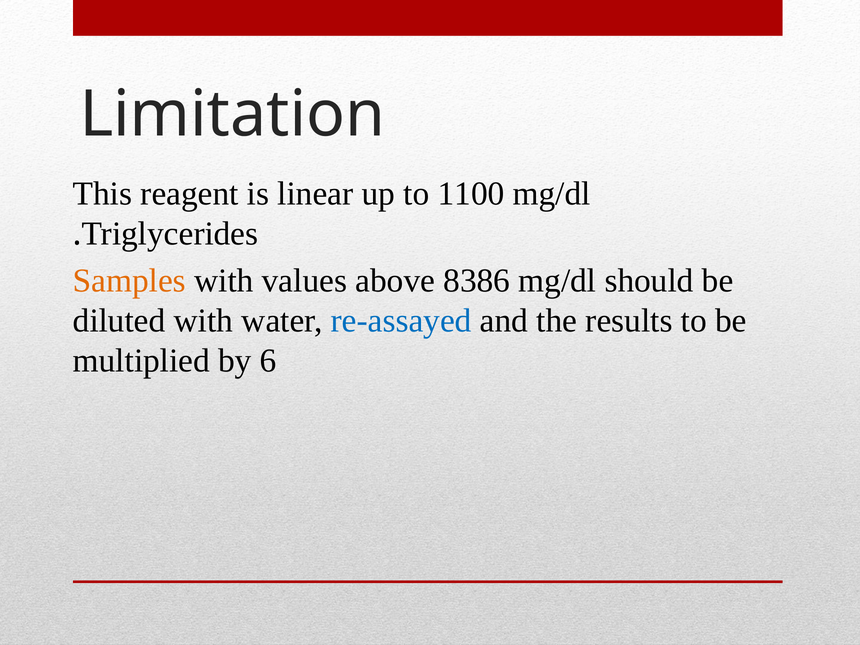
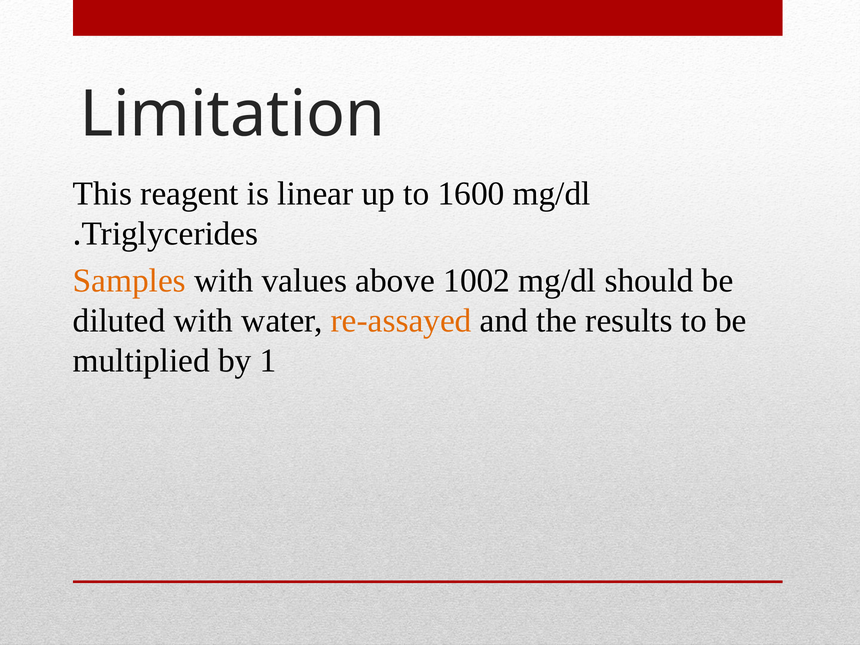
1100: 1100 -> 1600
8386: 8386 -> 1002
re-assayed colour: blue -> orange
6: 6 -> 1
